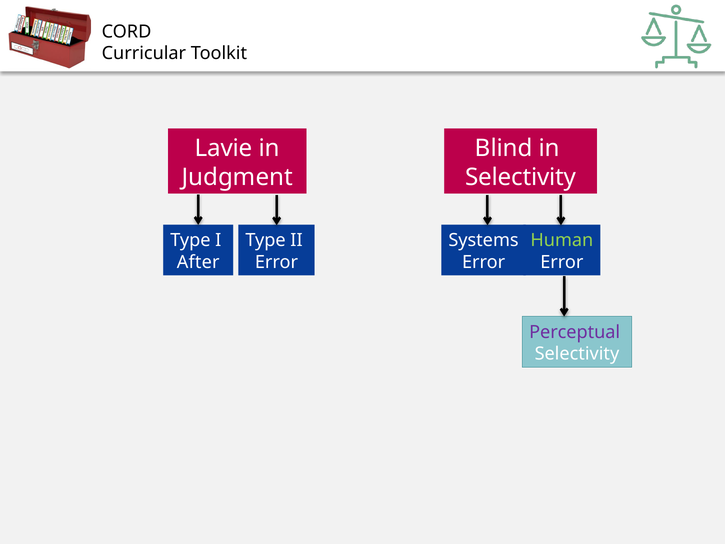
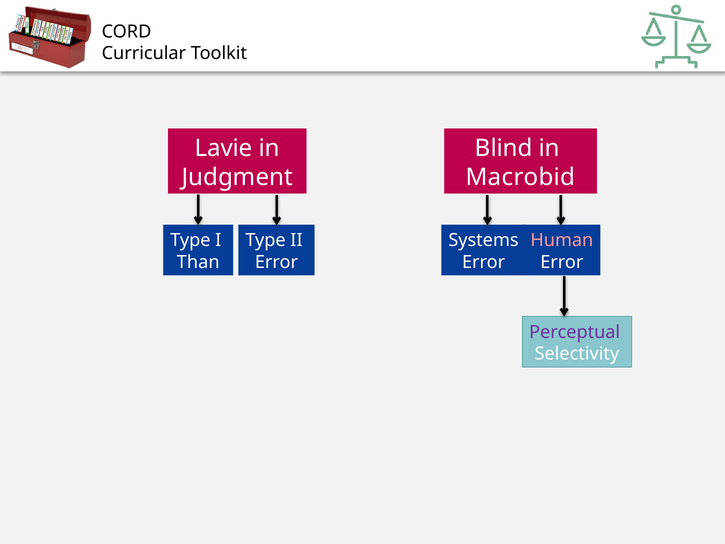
Selectivity at (521, 177): Selectivity -> Macrobid
Human colour: light green -> pink
After: After -> Than
